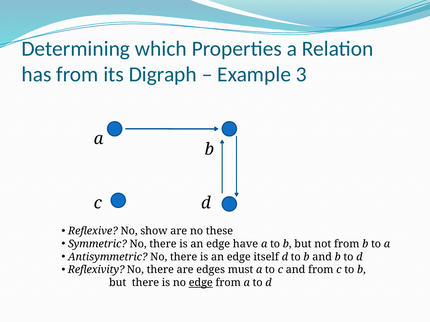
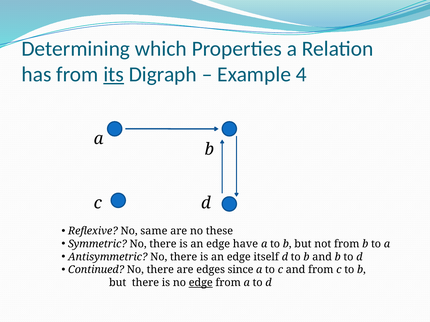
its underline: none -> present
3: 3 -> 4
show: show -> same
Reflexivity: Reflexivity -> Continued
must: must -> since
